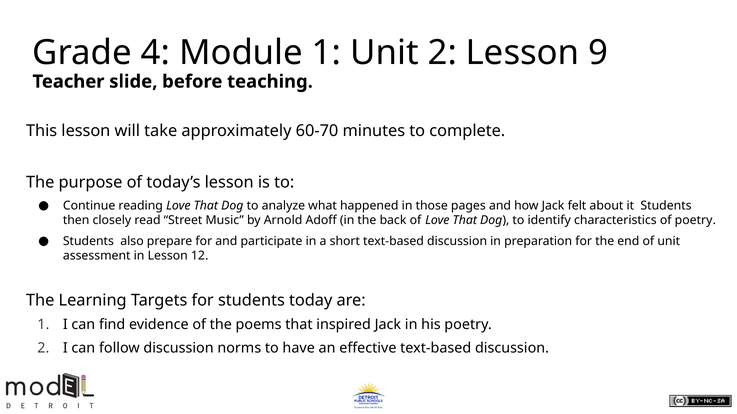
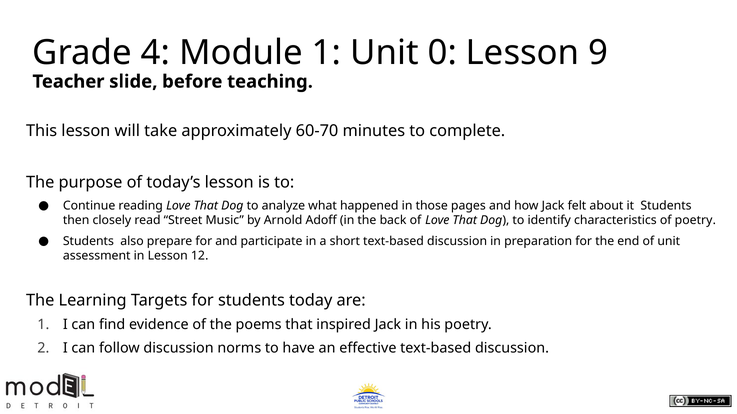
Unit 2: 2 -> 0
